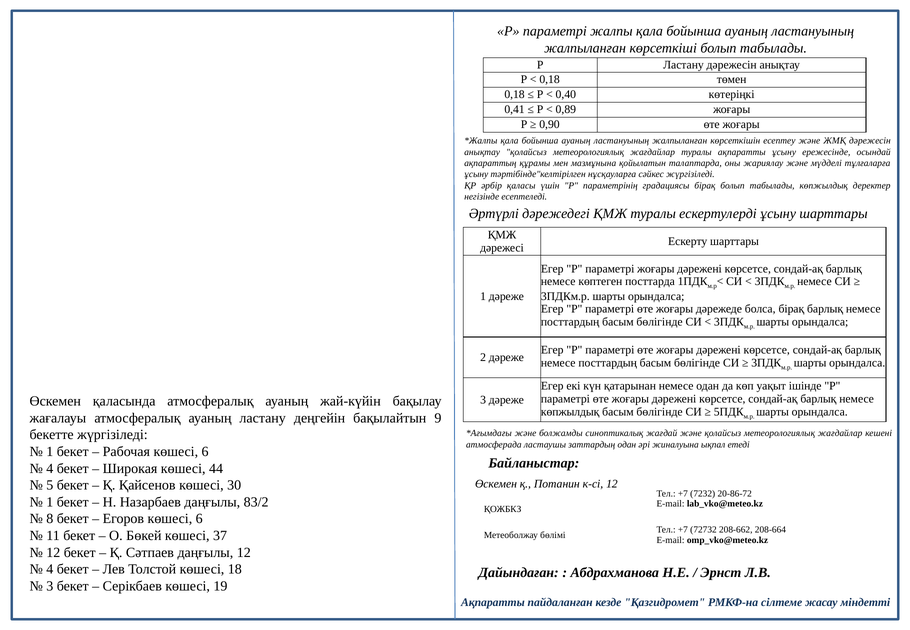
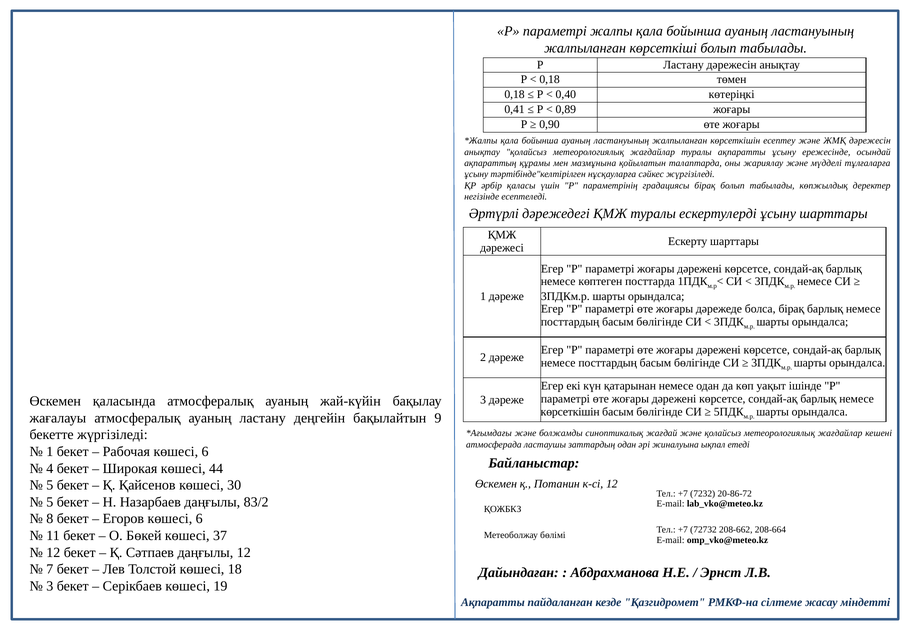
көпжылдық at (570, 412): көпжылдық -> көрсеткішін
1 at (50, 502): 1 -> 5
4 at (50, 569): 4 -> 7
